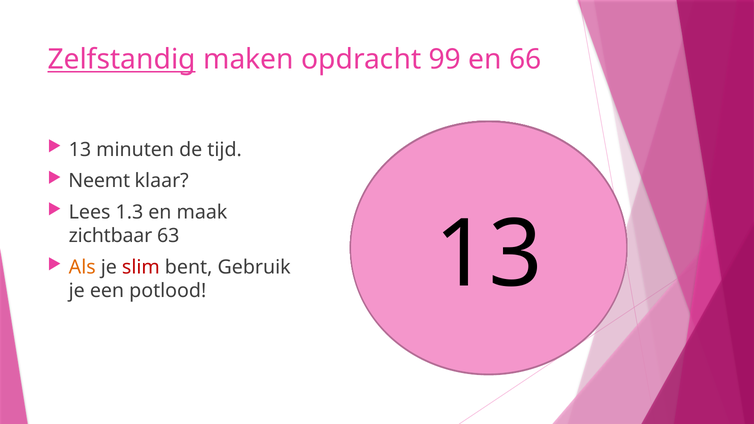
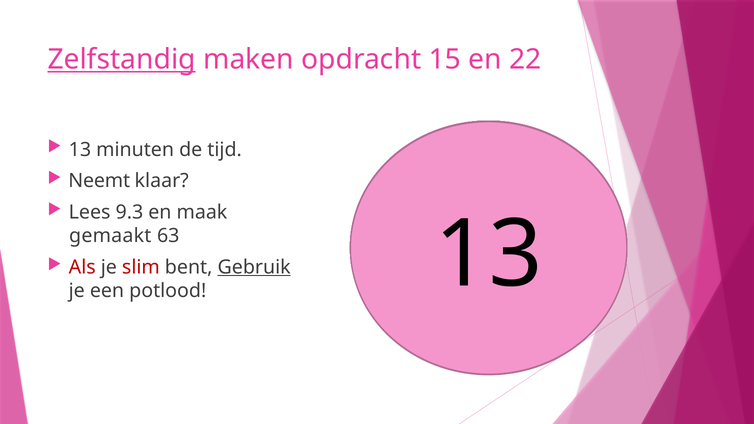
99: 99 -> 15
66: 66 -> 22
1.3: 1.3 -> 9.3
zichtbaar: zichtbaar -> gemaakt
Als colour: orange -> red
Gebruik underline: none -> present
